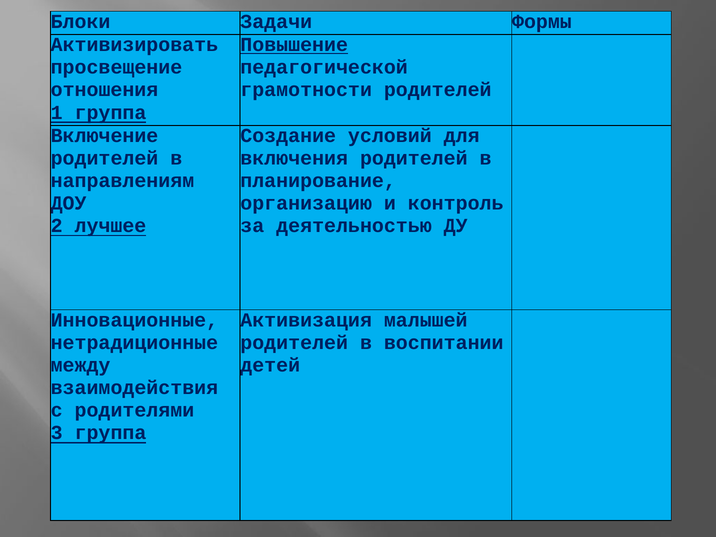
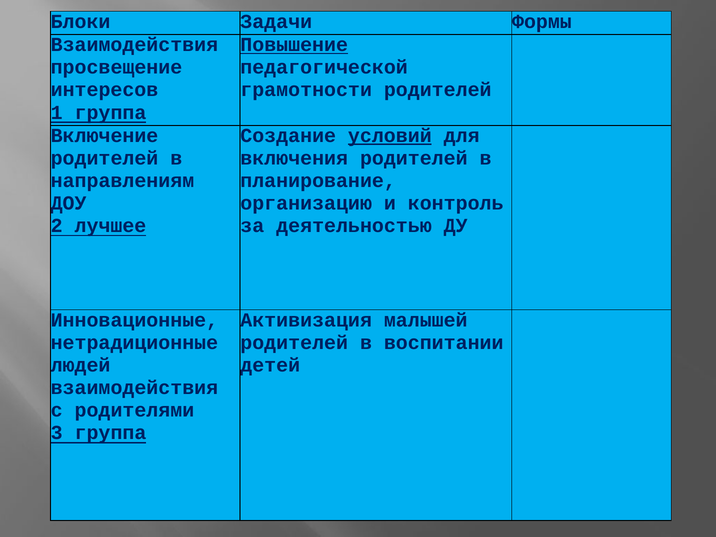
Активизировать at (134, 45): Активизировать -> Взаимодействия
отношения: отношения -> интересов
условий underline: none -> present
между: между -> людей
